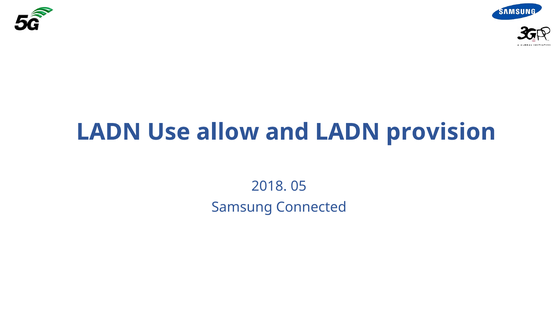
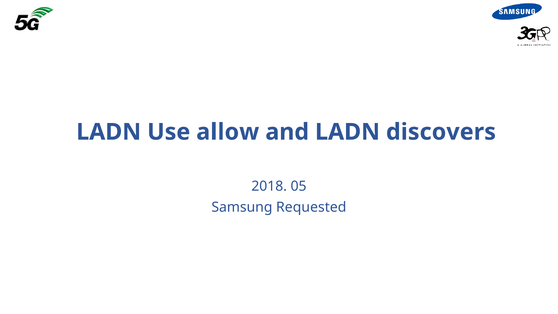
provision: provision -> discovers
Connected: Connected -> Requested
